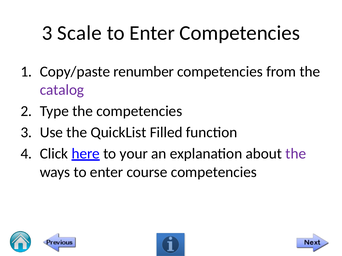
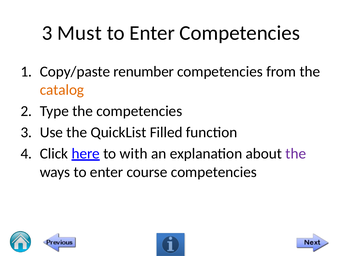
Scale: Scale -> Must
catalog colour: purple -> orange
your: your -> with
